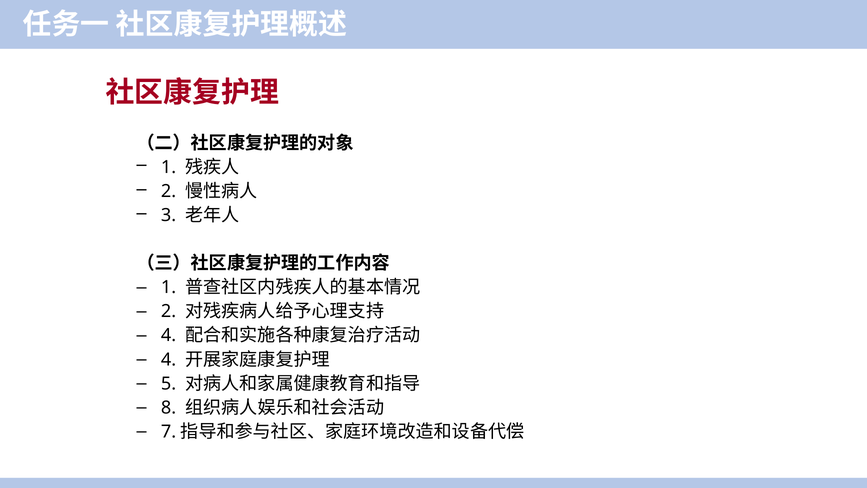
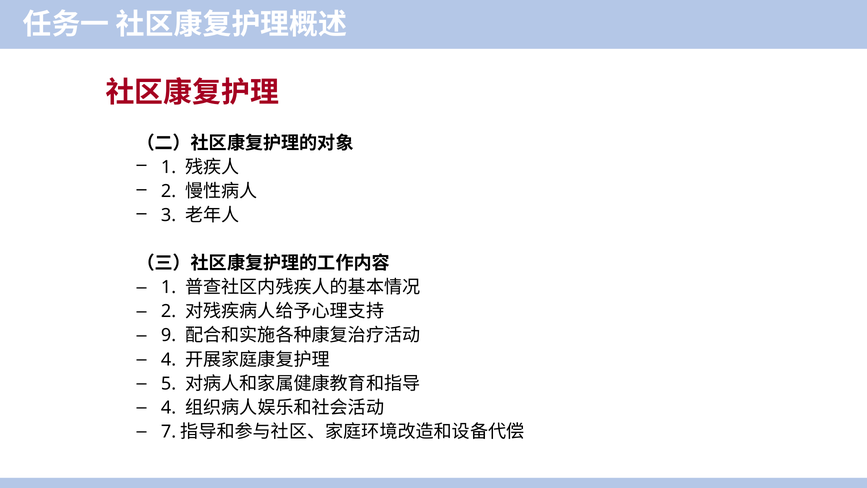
4 at (169, 335): 4 -> 9
8 at (169, 407): 8 -> 4
